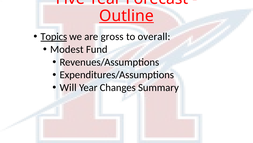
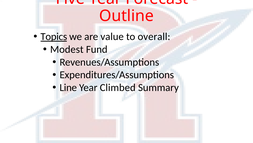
Outline underline: present -> none
gross: gross -> value
Will: Will -> Line
Changes: Changes -> Climbed
